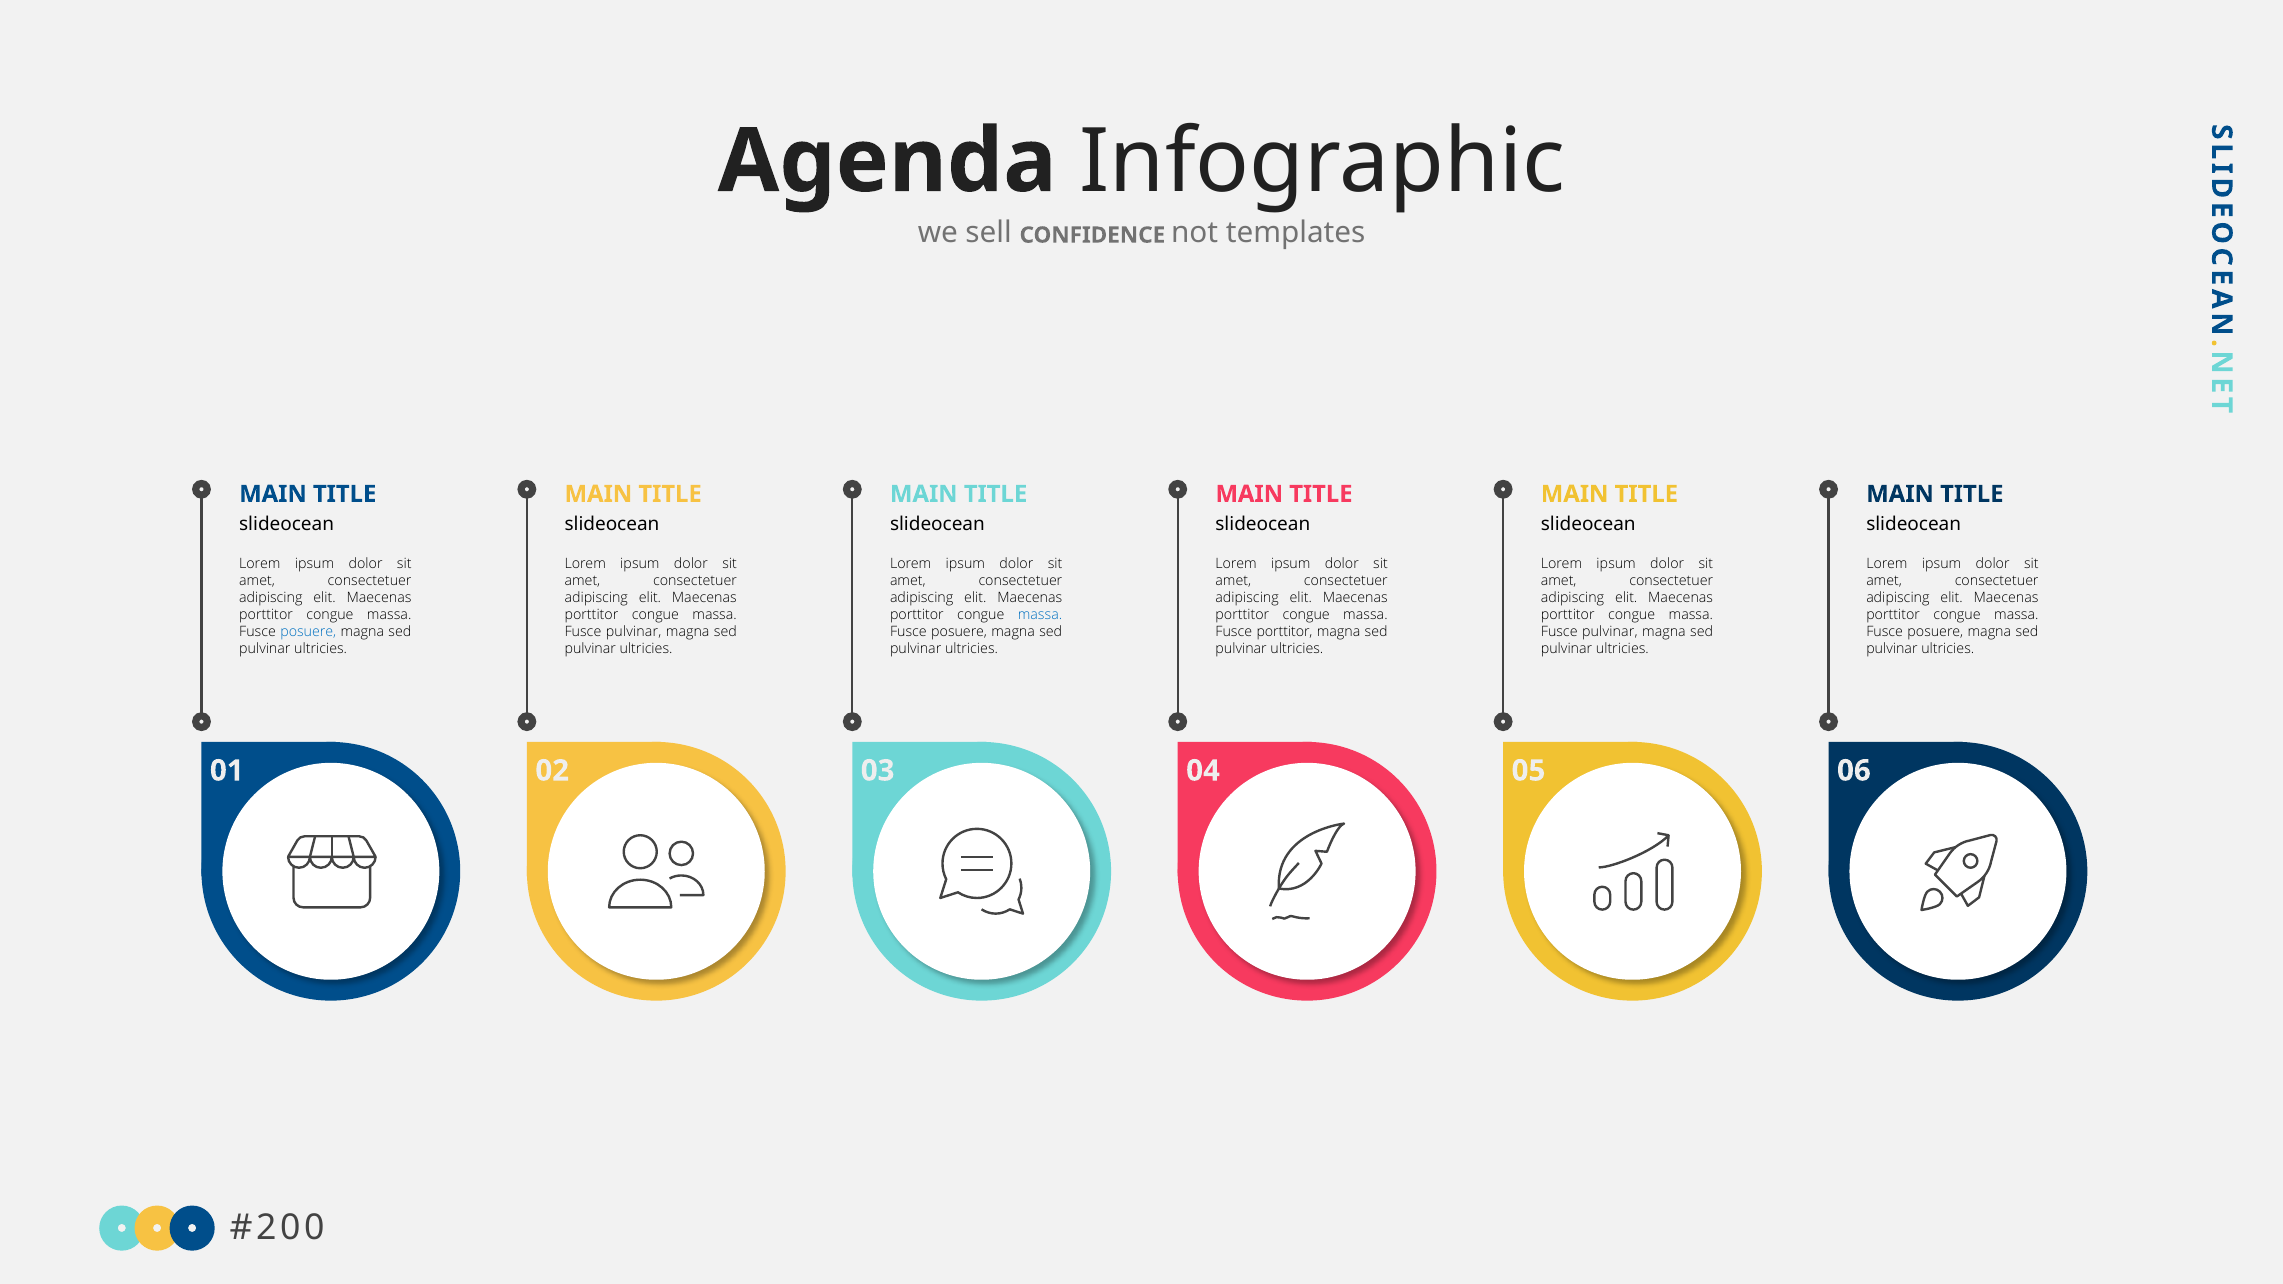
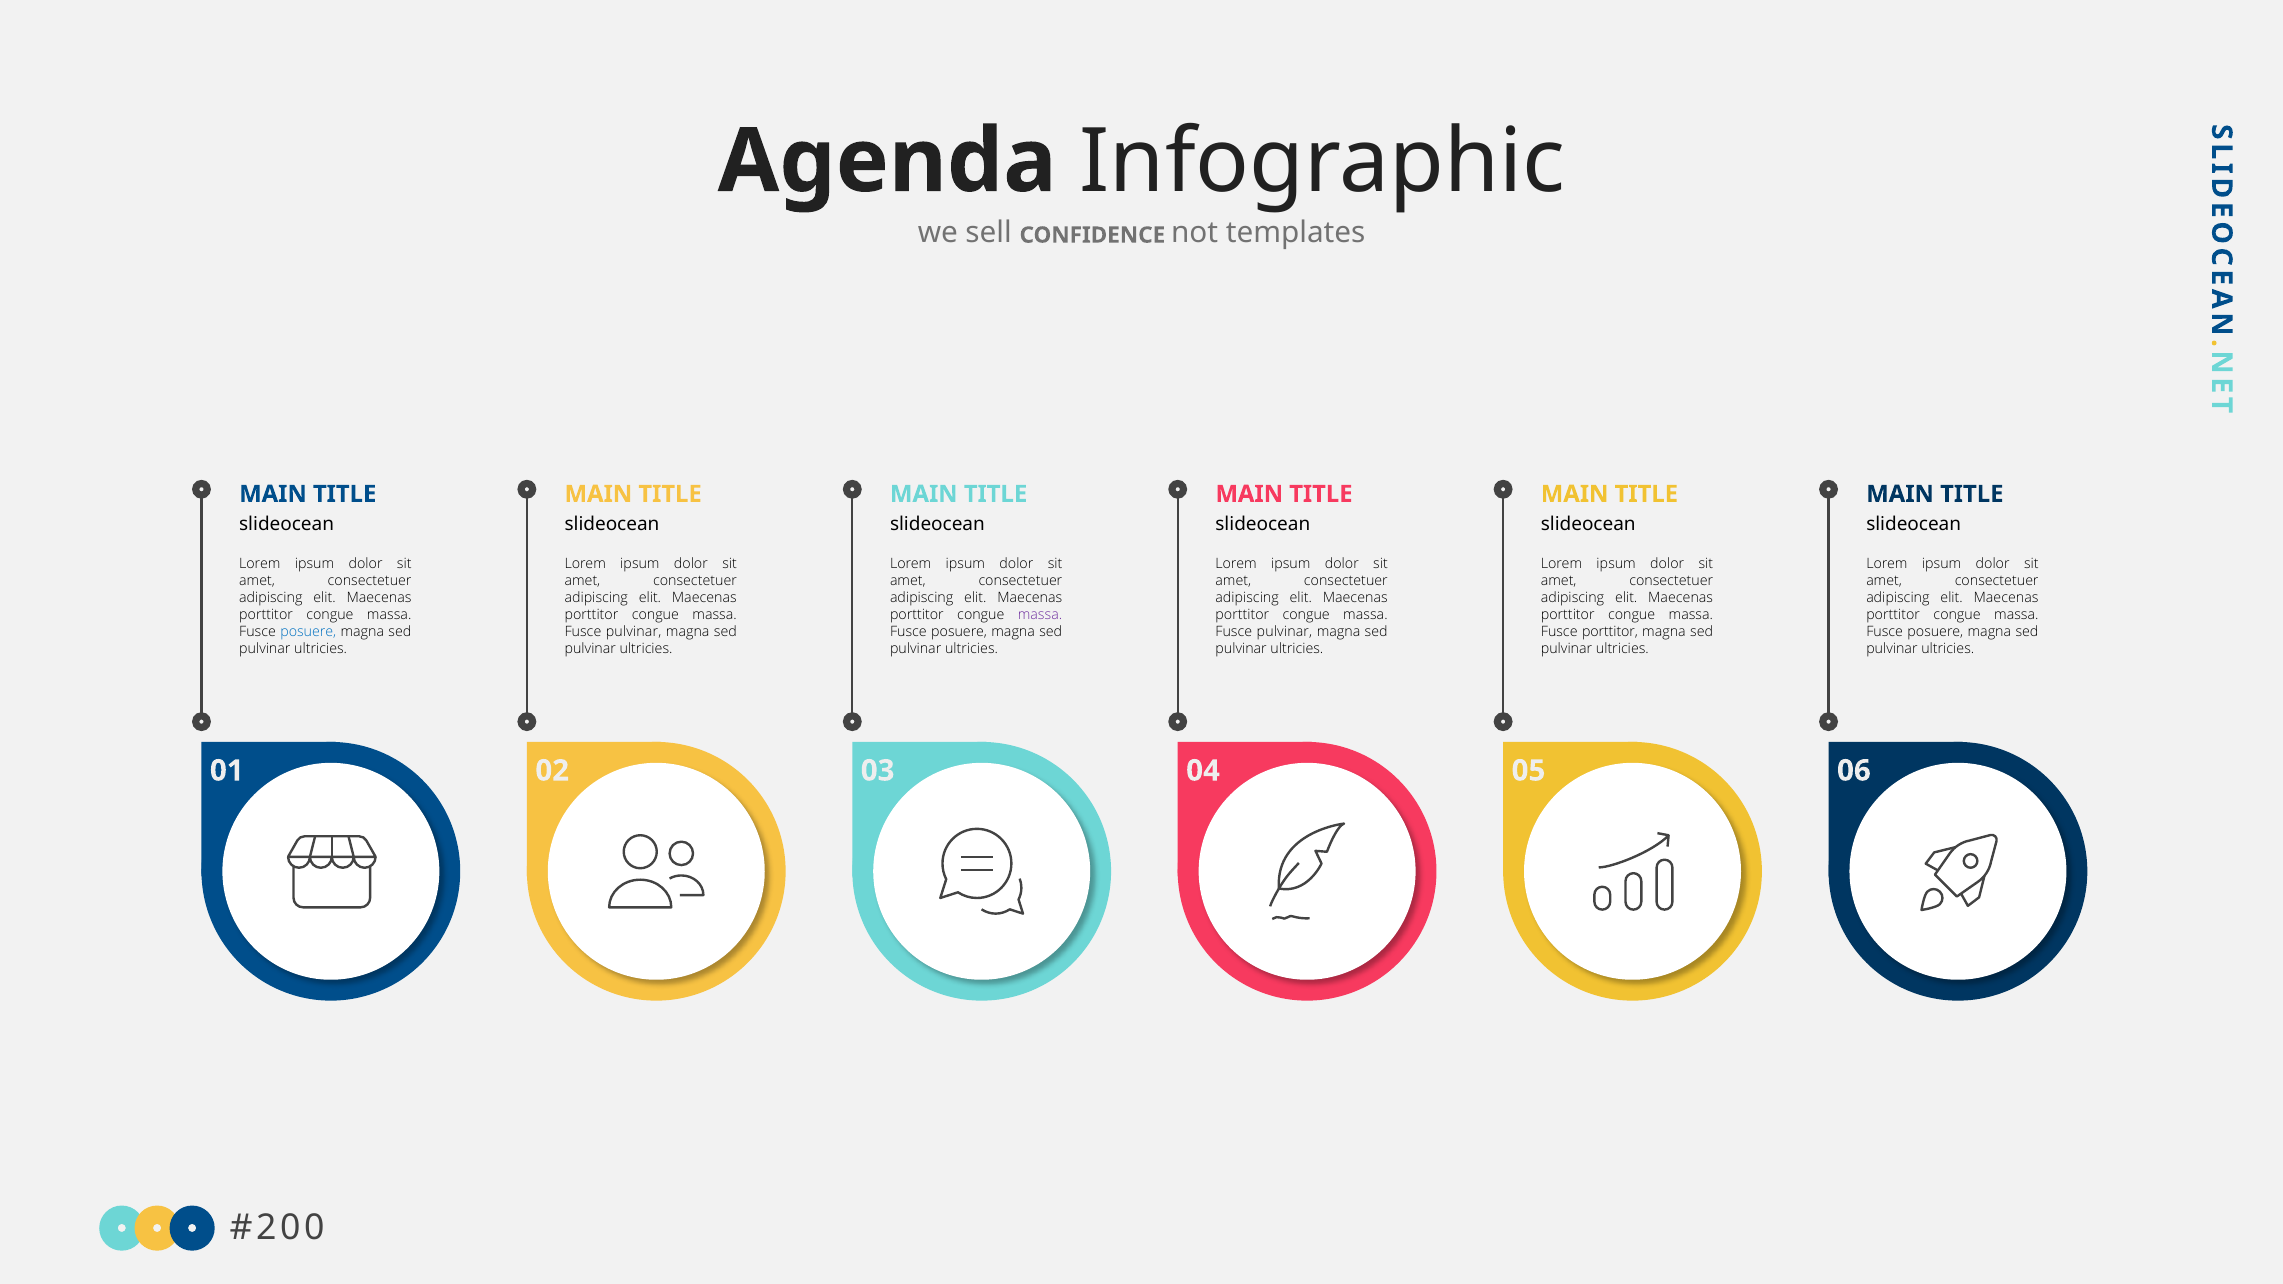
massa at (1040, 615) colour: blue -> purple
porttitor at (1285, 632): porttitor -> pulvinar
pulvinar at (1610, 632): pulvinar -> porttitor
